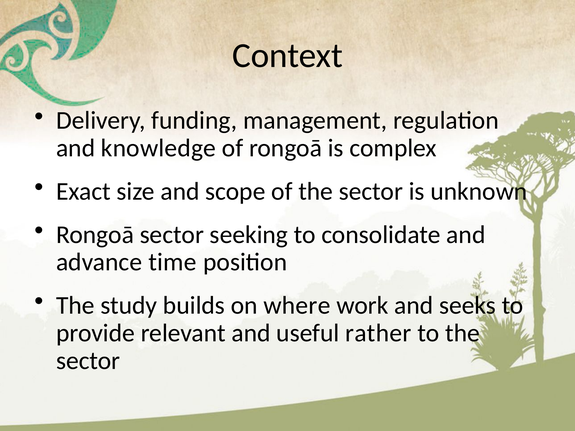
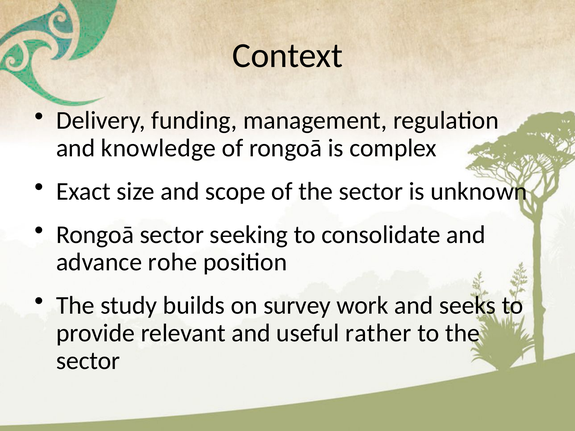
time: time -> rohe
where: where -> survey
